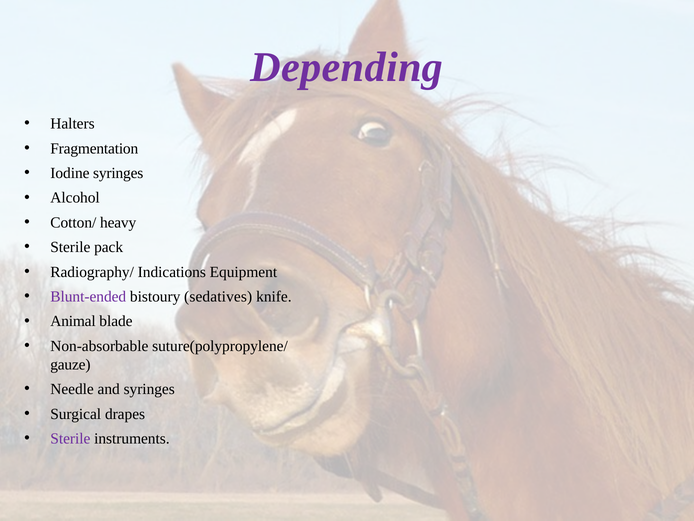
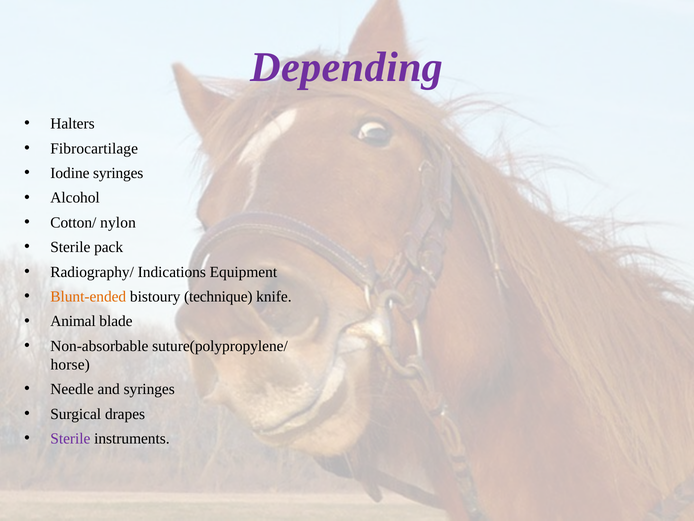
Fragmentation: Fragmentation -> Fibrocartilage
heavy: heavy -> nylon
Blunt-ended colour: purple -> orange
sedatives: sedatives -> technique
gauze: gauze -> horse
